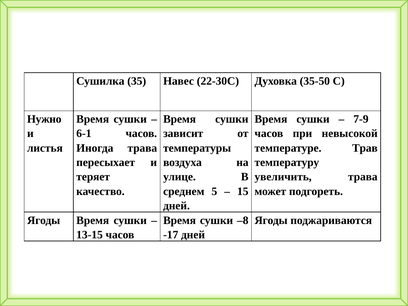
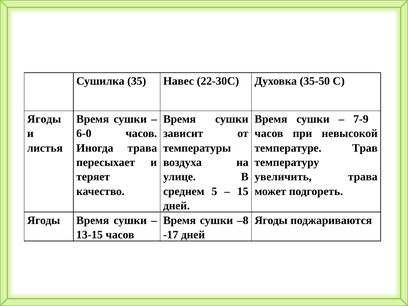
Нужно at (44, 119): Нужно -> Ягоды
6-1: 6-1 -> 6-0
